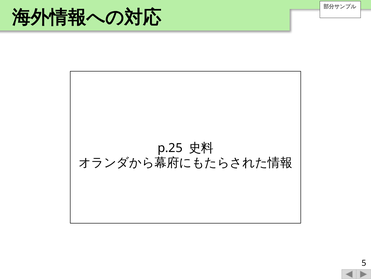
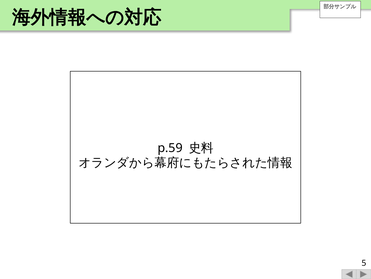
p.25: p.25 -> p.59
